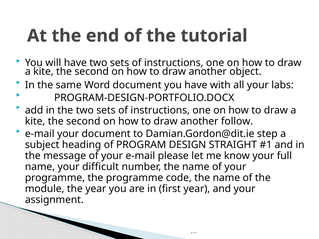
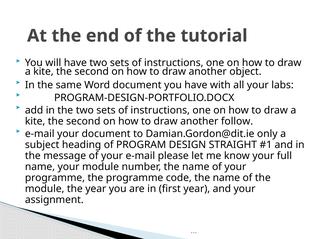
step: step -> only
your difficult: difficult -> module
